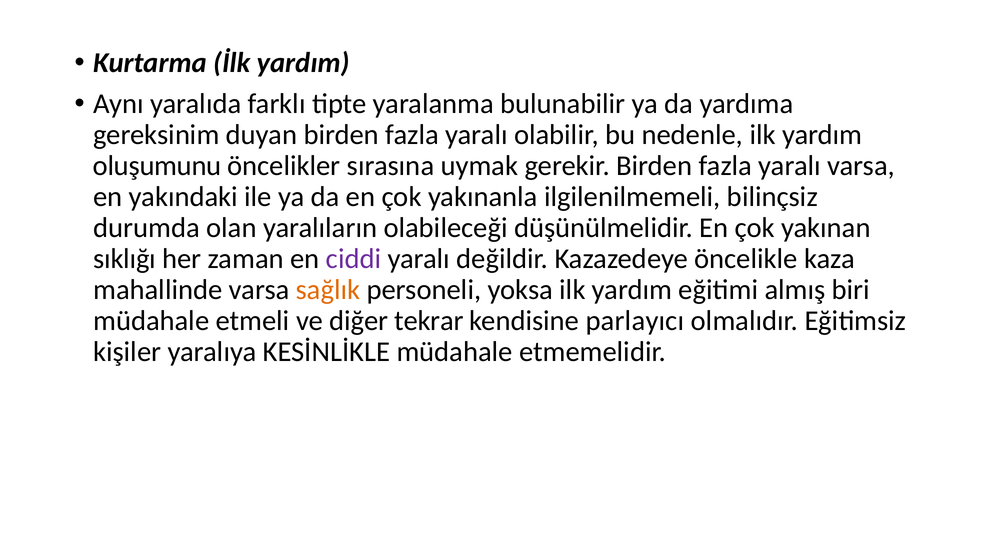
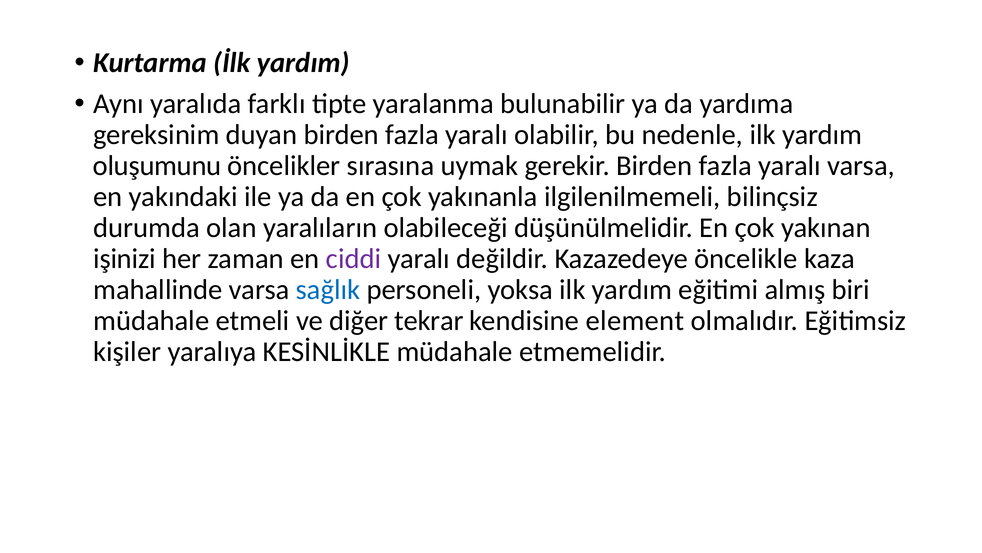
sıklığı: sıklığı -> işinizi
sağlık colour: orange -> blue
parlayıcı: parlayıcı -> element
